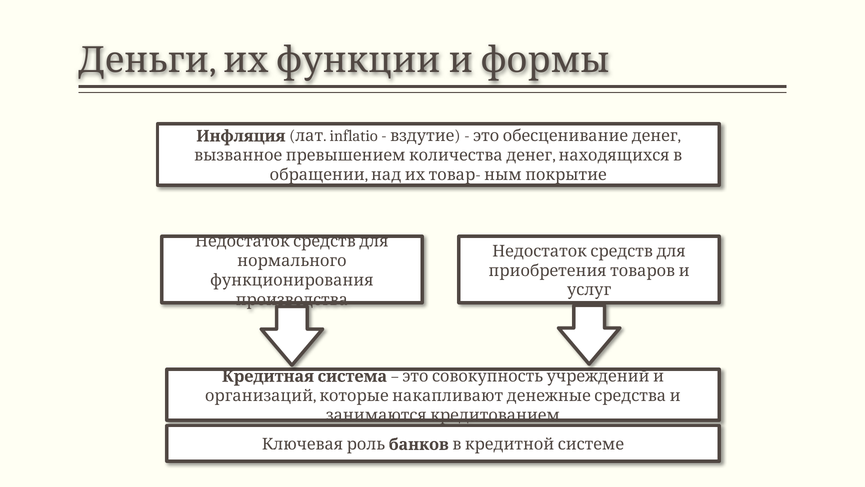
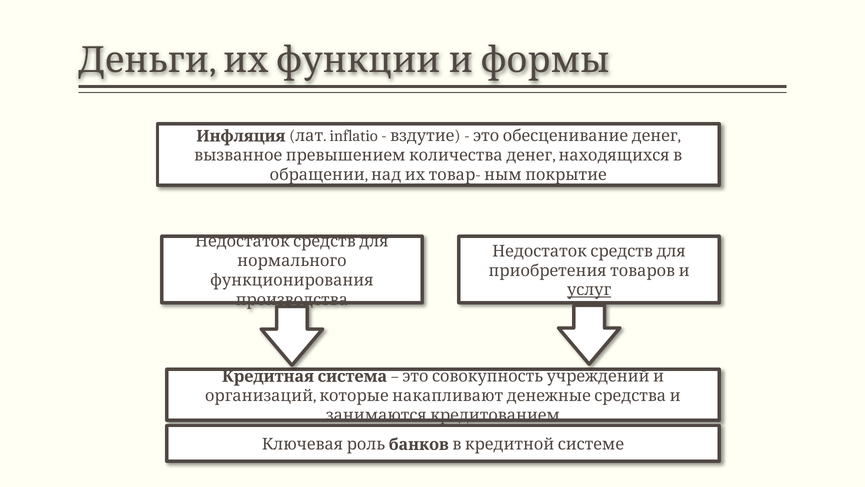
услуг underline: none -> present
